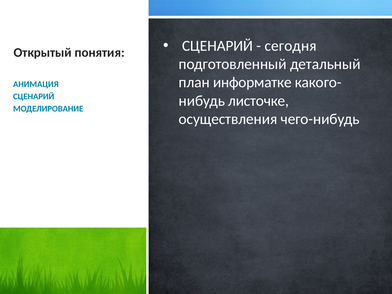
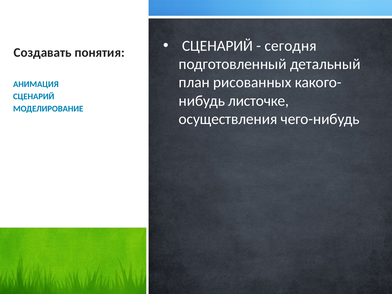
Открытый: Открытый -> Создавать
информатке: информатке -> рисованных
